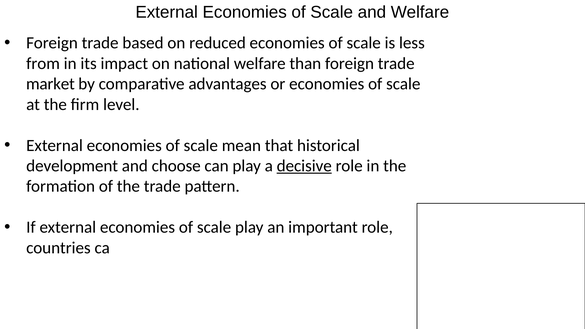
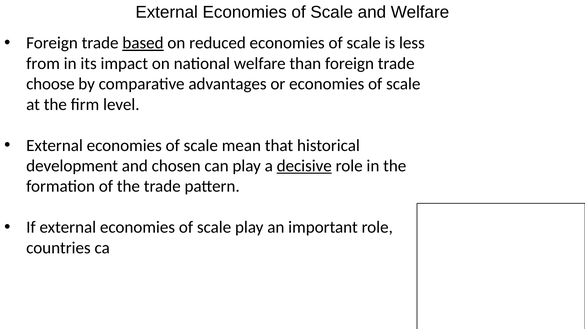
based underline: none -> present
market: market -> choose
choose: choose -> chosen
